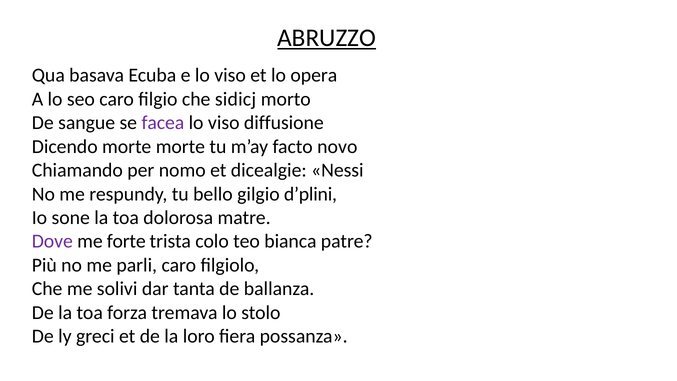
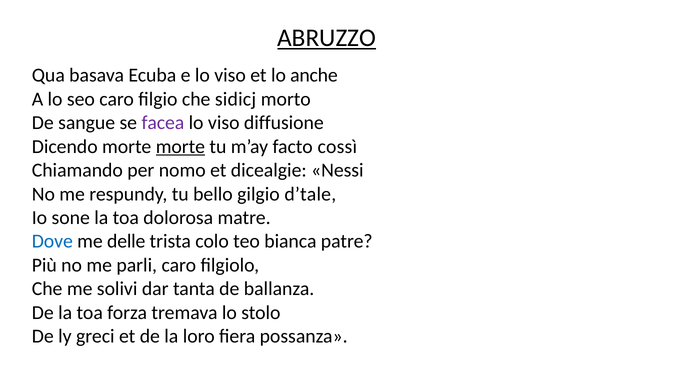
opera: opera -> anche
morte at (180, 147) underline: none -> present
novo: novo -> cossì
d’plini: d’plini -> d’tale
Dove colour: purple -> blue
forte: forte -> delle
